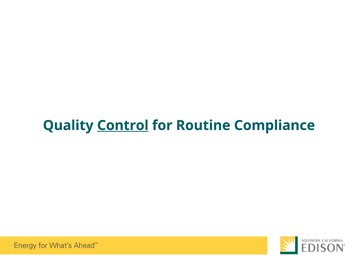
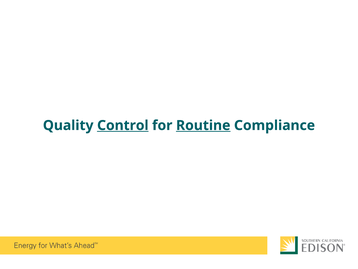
Routine underline: none -> present
